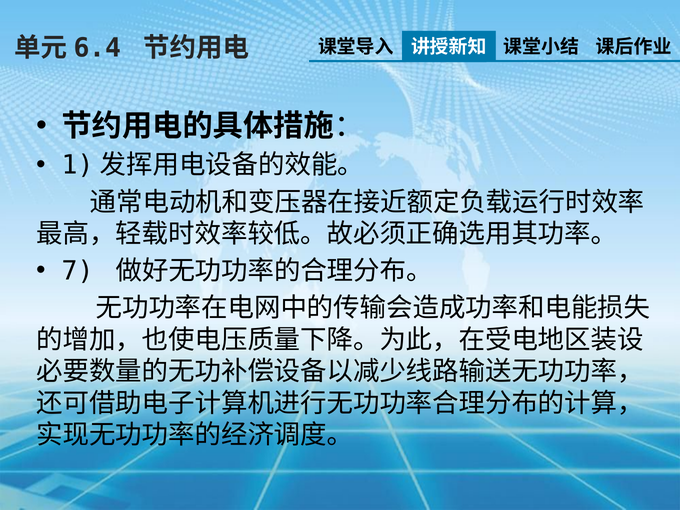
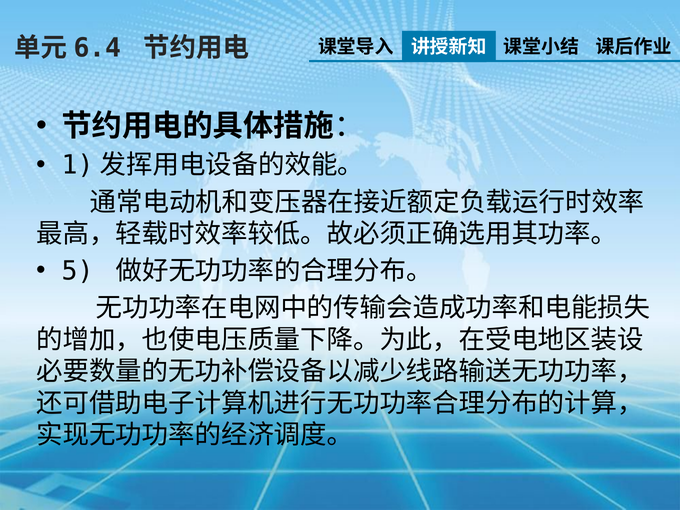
7: 7 -> 5
